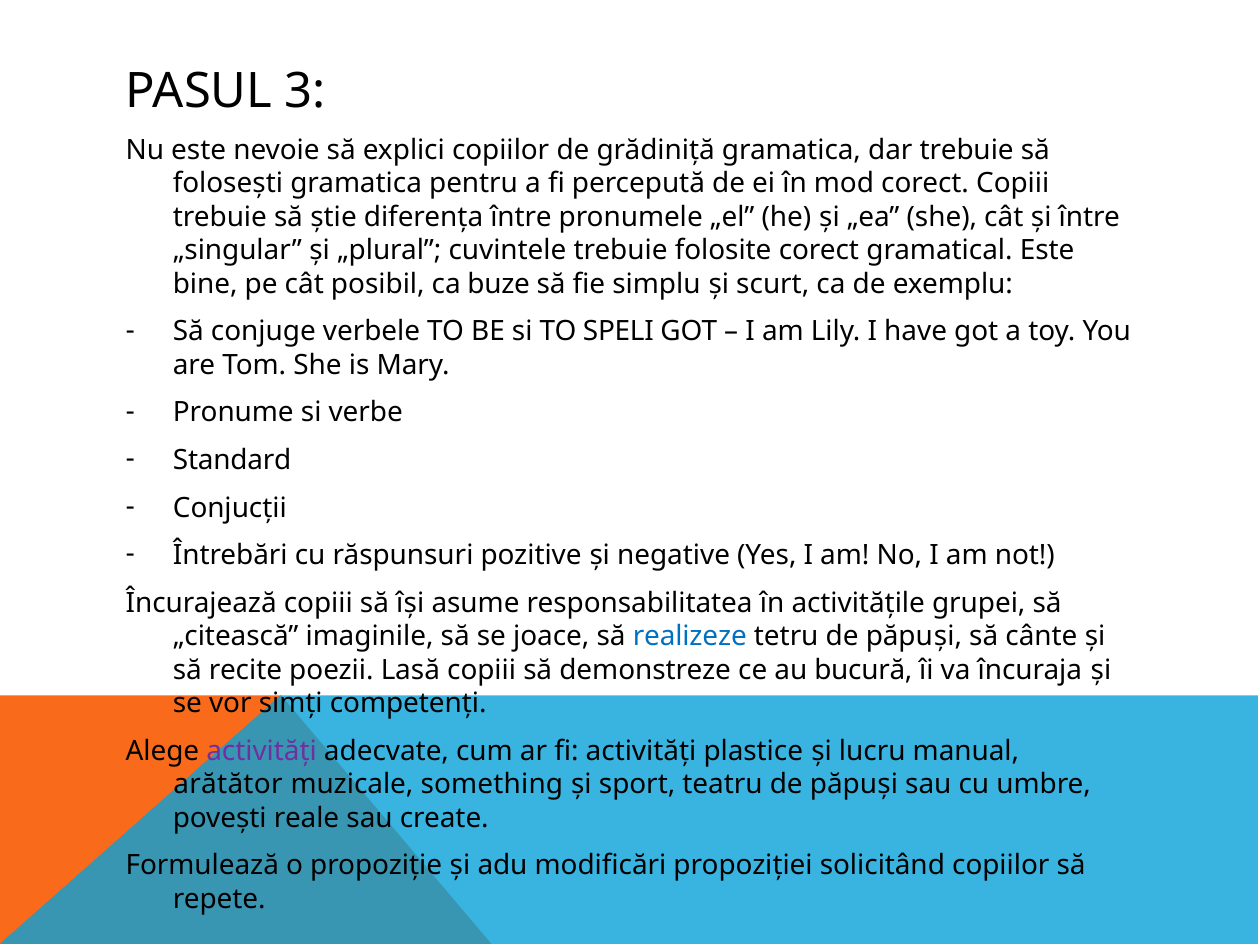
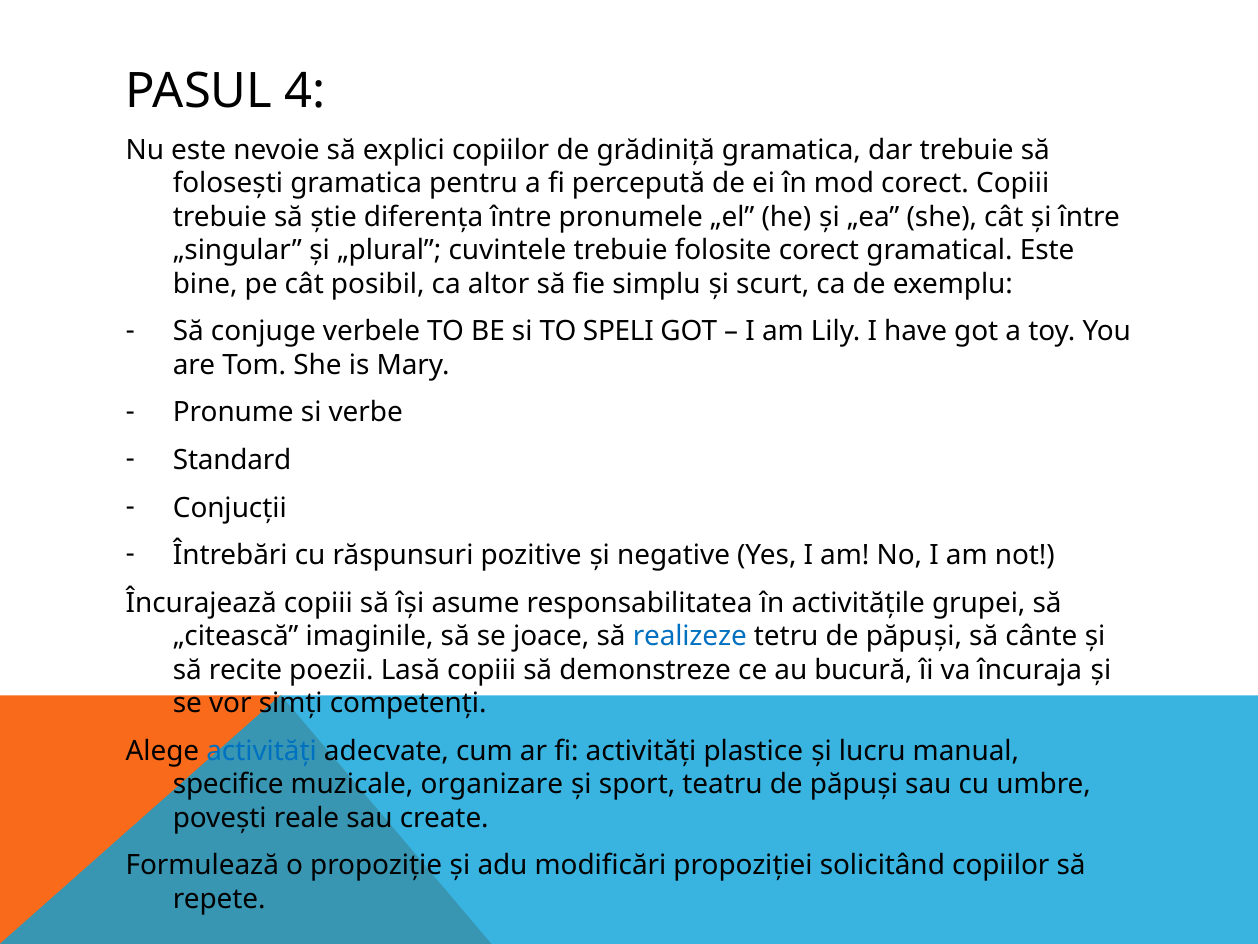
3: 3 -> 4
buze: buze -> altor
activităţi at (262, 751) colour: purple -> blue
arătător: arătător -> specifice
something: something -> organizare
